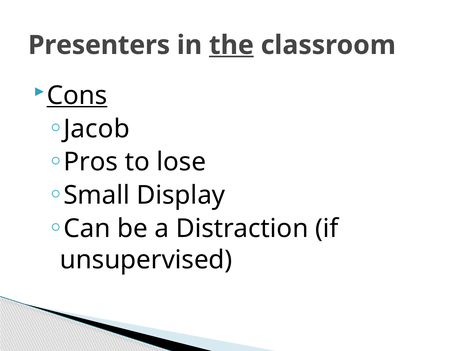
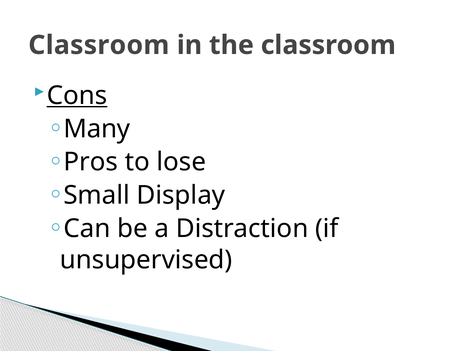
Presenters at (99, 45): Presenters -> Classroom
the underline: present -> none
Jacob: Jacob -> Many
